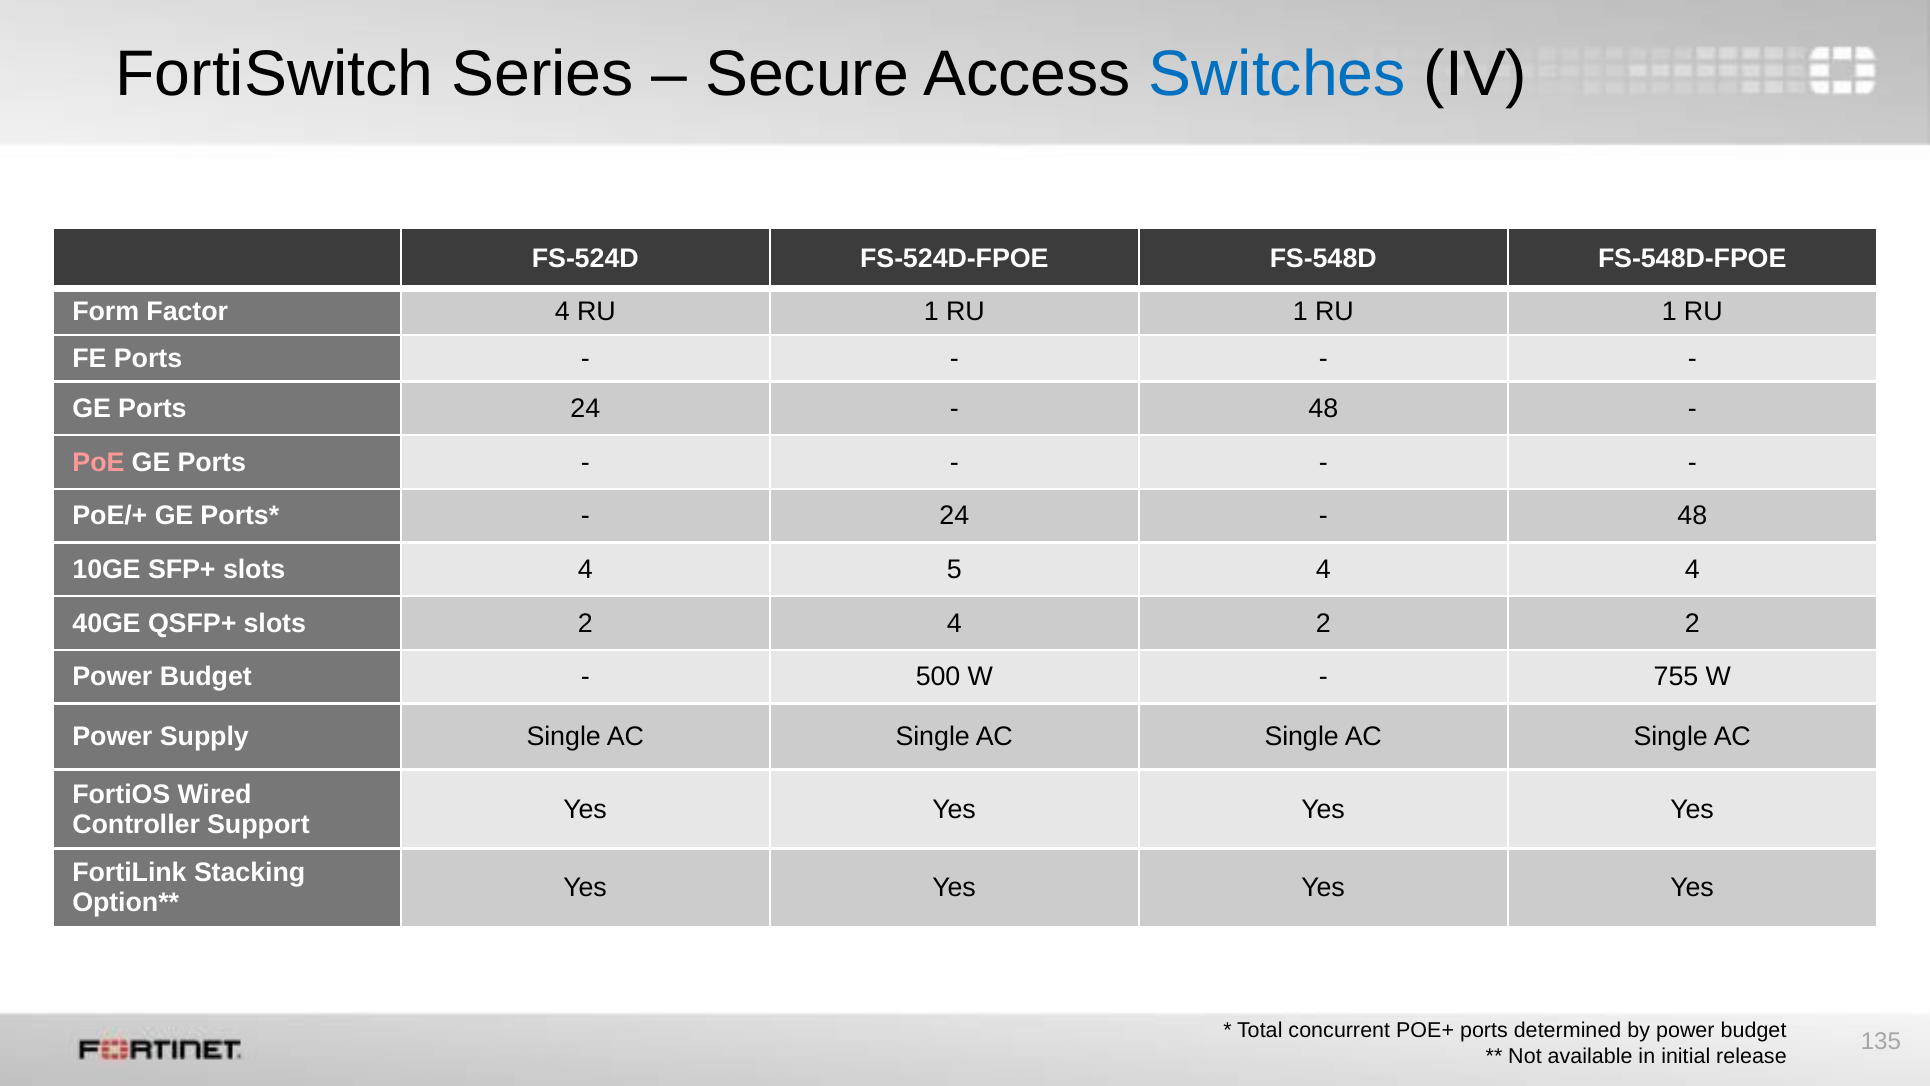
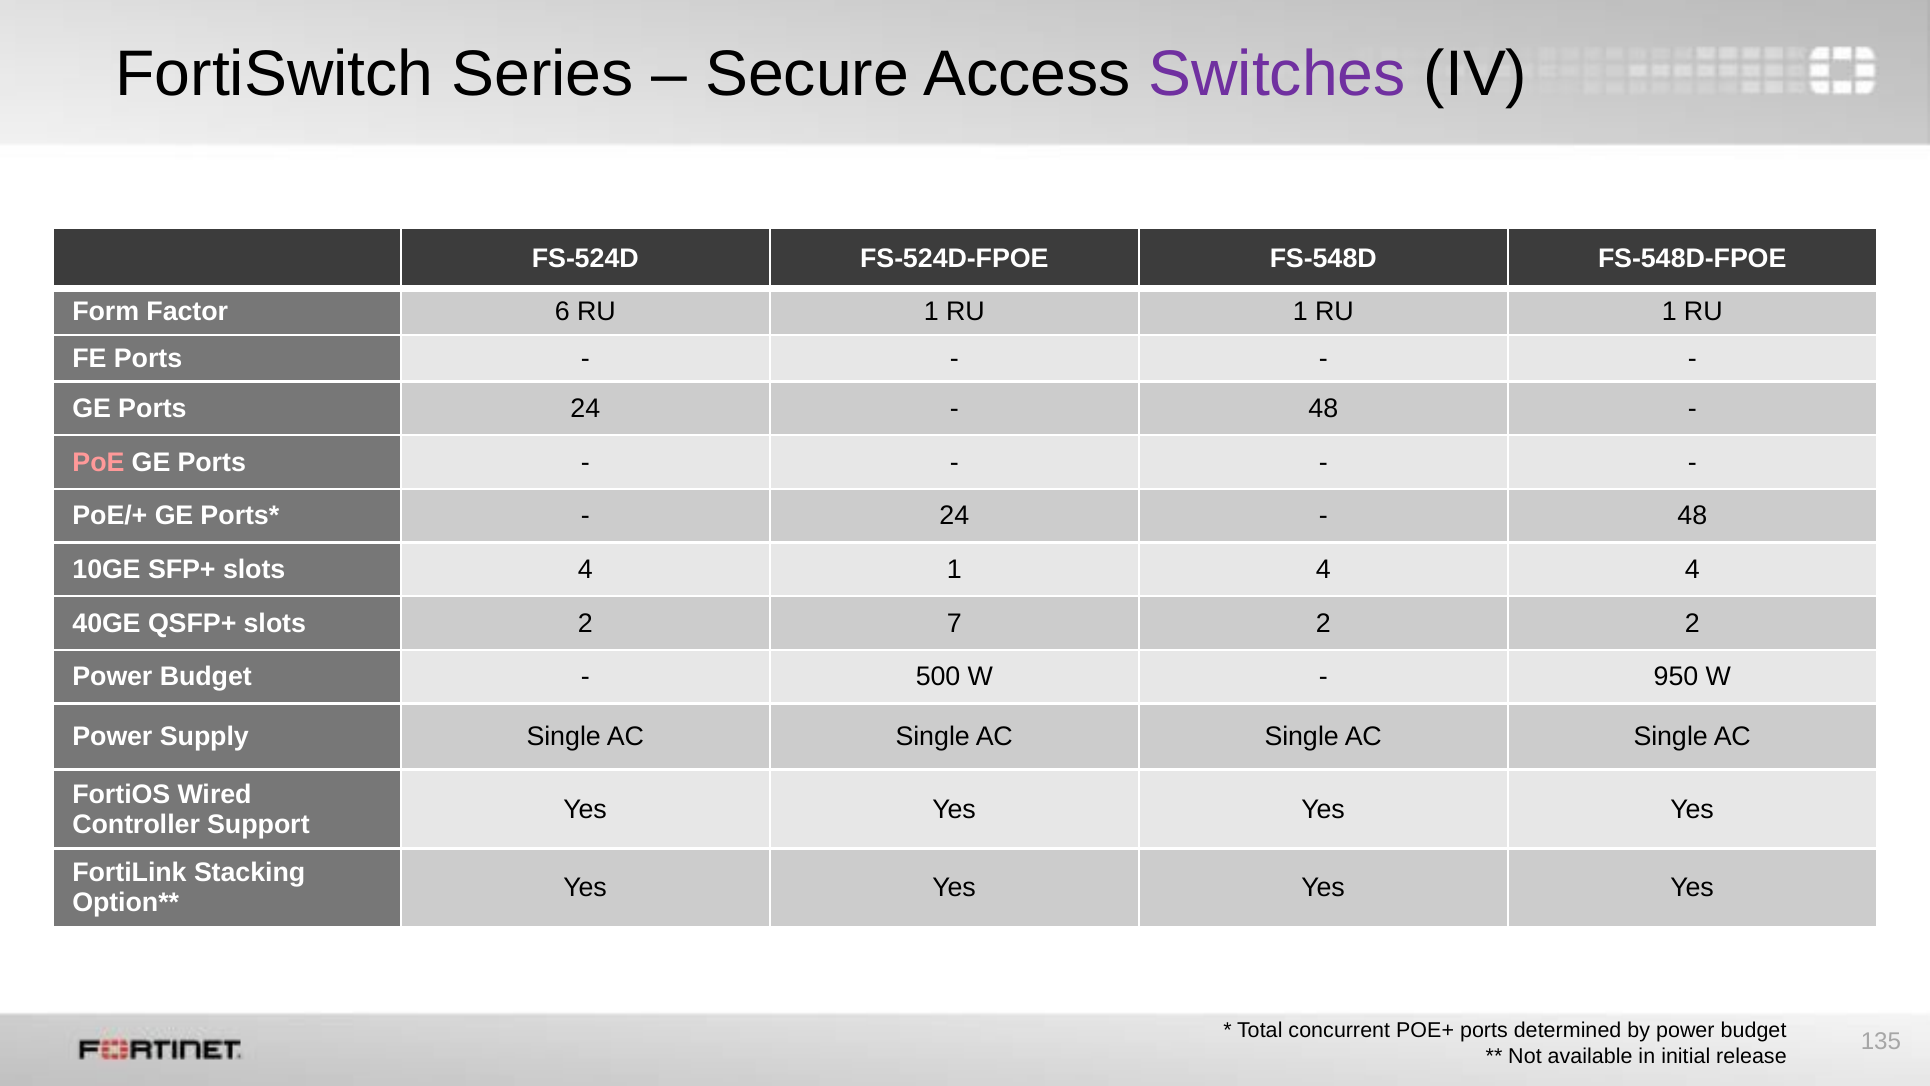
Switches colour: blue -> purple
Factor 4: 4 -> 6
4 5: 5 -> 1
2 4: 4 -> 7
755: 755 -> 950
